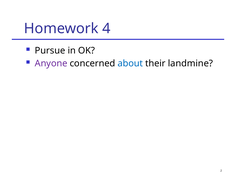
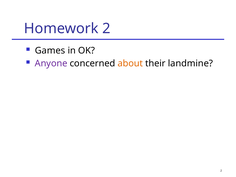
Homework 4: 4 -> 2
Pursue: Pursue -> Games
about colour: blue -> orange
